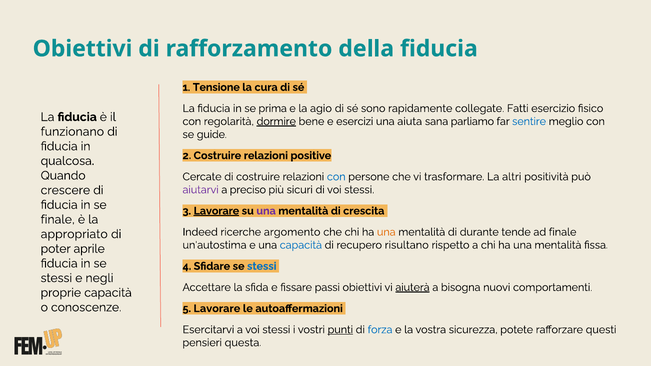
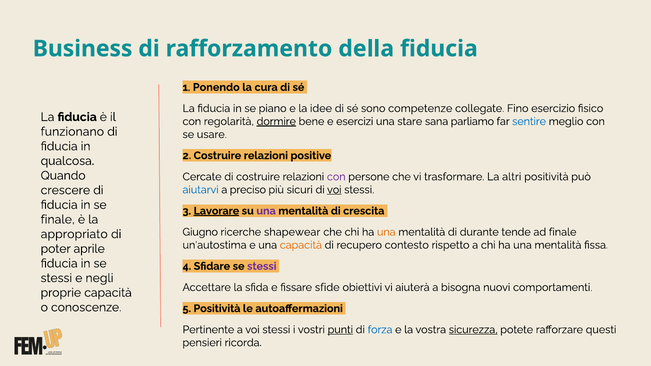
Obiettivi at (83, 49): Obiettivi -> Business
Tensione: Tensione -> Ponendo
prima: prima -> piano
agio: agio -> idee
rapidamente: rapidamente -> competenze
Fatti: Fatti -> Fino
aiuta: aiuta -> stare
guide: guide -> usare
con at (336, 177) colour: blue -> purple
aiutarvi colour: purple -> blue
voi at (334, 190) underline: none -> present
Indeed: Indeed -> Giugno
argomento: argomento -> shapewear
capacità at (301, 245) colour: blue -> orange
risultano: risultano -> contesto
stessi at (262, 266) colour: blue -> purple
passi: passi -> sfide
aiuterà underline: present -> none
5 Lavorare: Lavorare -> Positività
Esercitarvi: Esercitarvi -> Pertinente
sicurezza underline: none -> present
questa: questa -> ricorda
